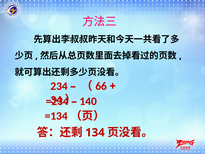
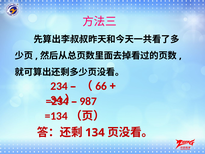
140: 140 -> 987
